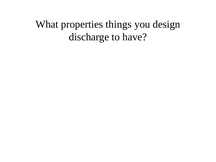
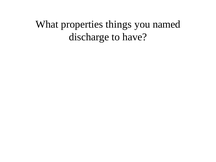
design: design -> named
